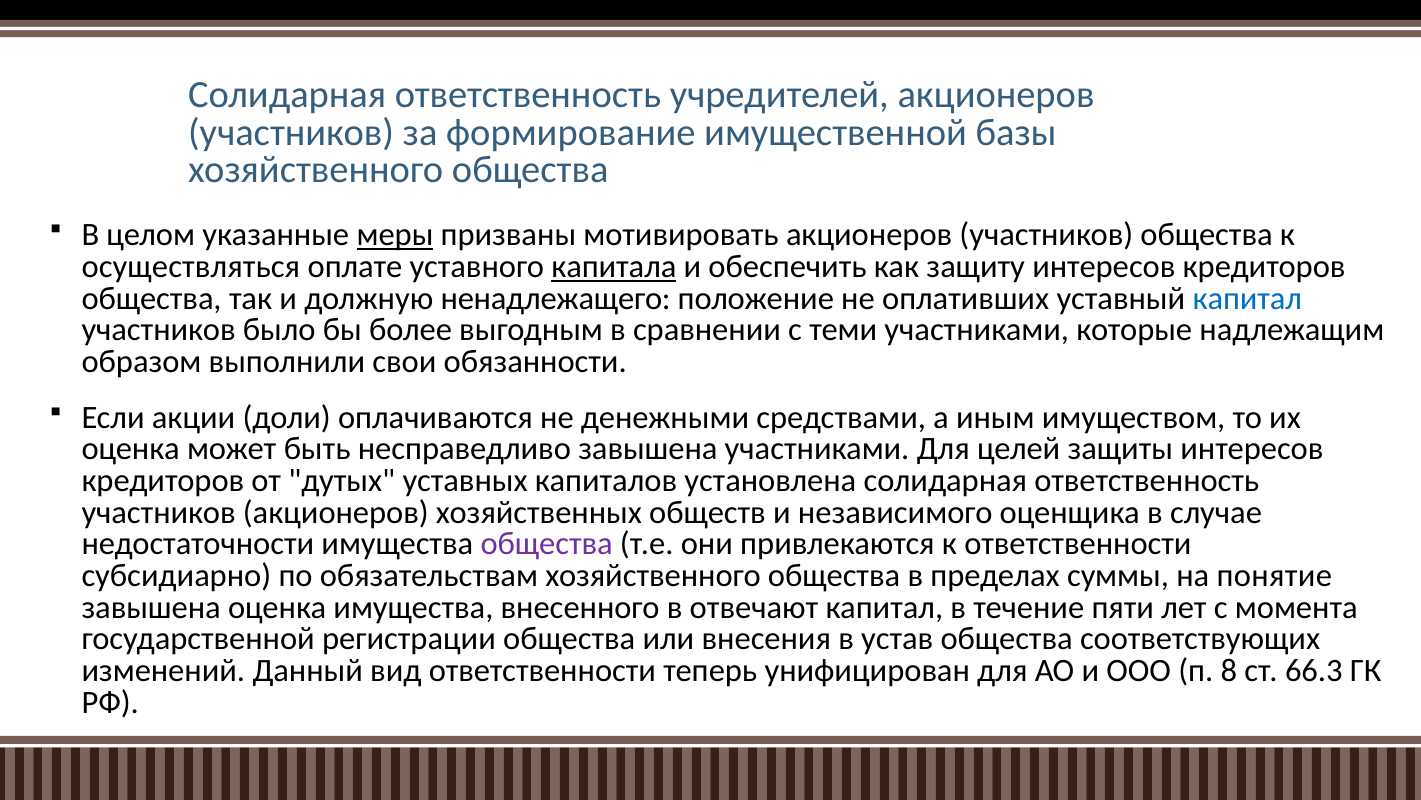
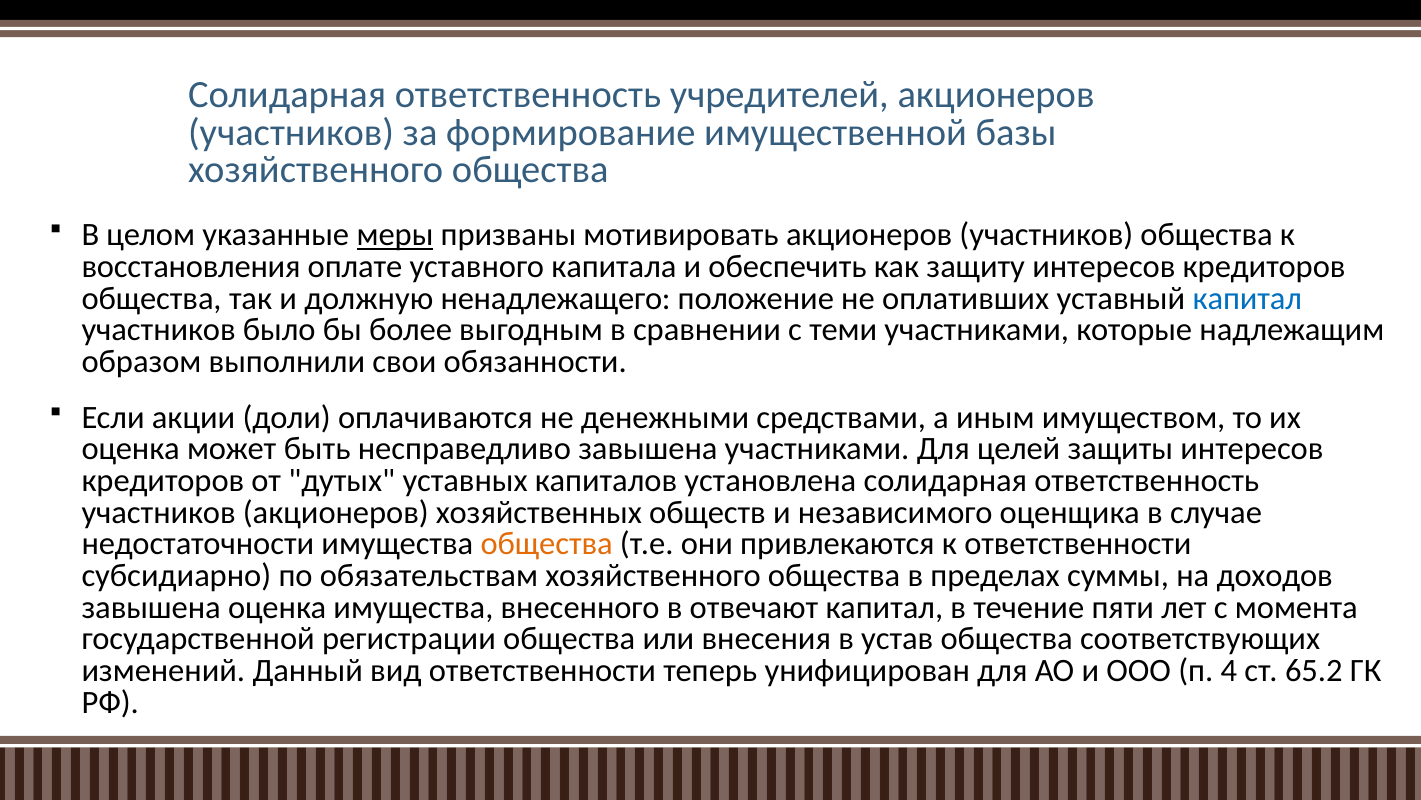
осуществляться: осуществляться -> восстановления
капитала underline: present -> none
общества at (547, 544) colour: purple -> orange
понятие: понятие -> доходов
8: 8 -> 4
66.3: 66.3 -> 65.2
